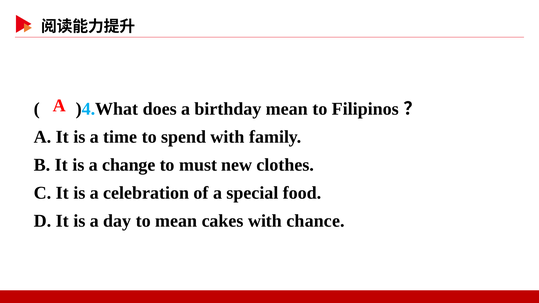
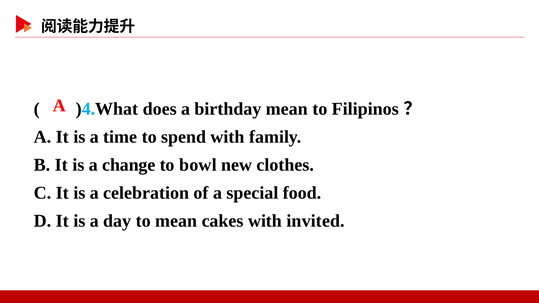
must: must -> bowl
chance: chance -> invited
